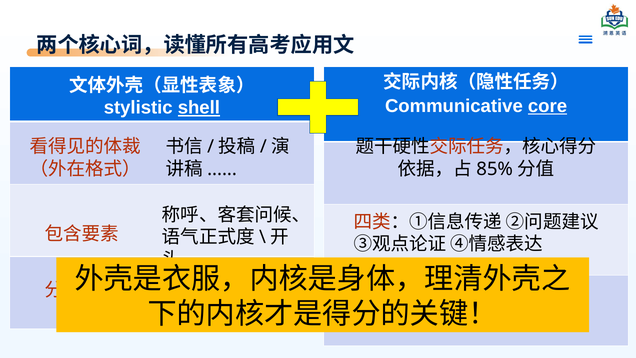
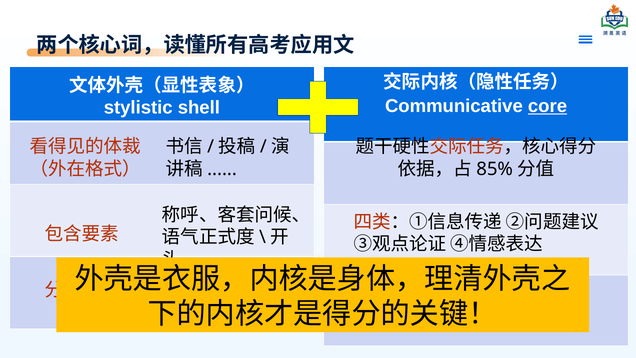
shell underline: present -> none
